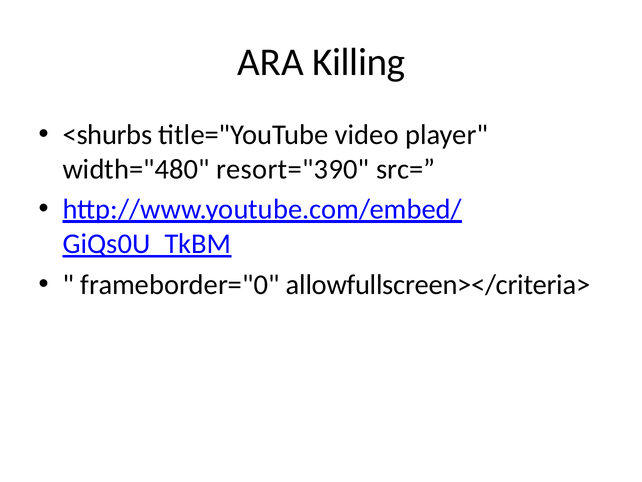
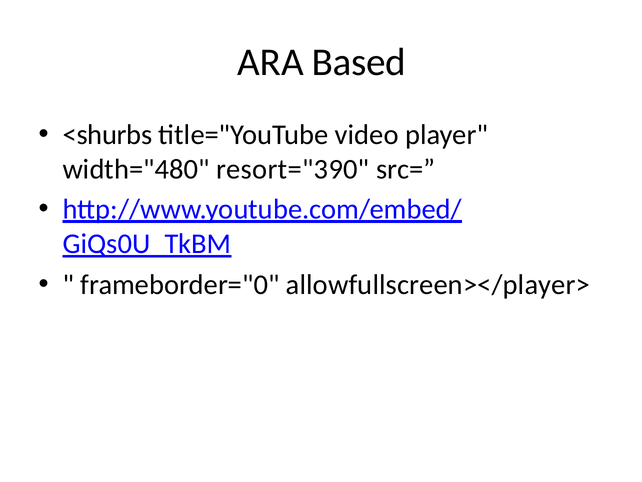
Killing: Killing -> Based
allowfullscreen></criteria>: allowfullscreen></criteria> -> allowfullscreen></player>
